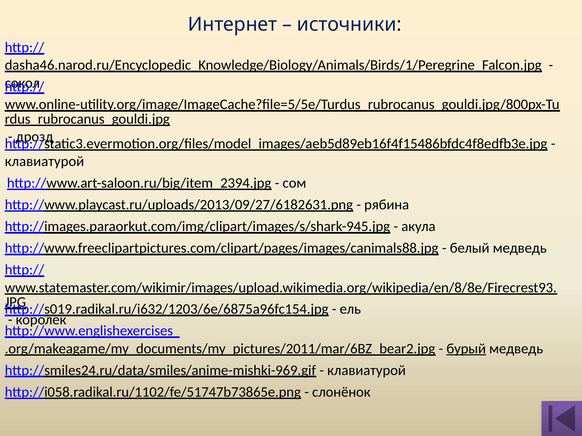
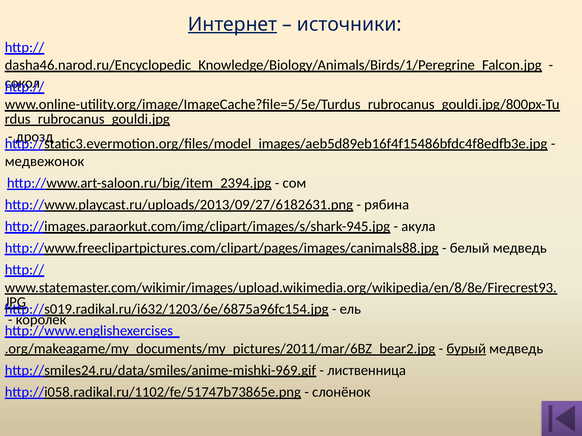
Интернет underline: none -> present
клавиатурой at (44, 162): клавиатурой -> медвежонок
клавиатурой at (367, 371): клавиатурой -> лиственница
